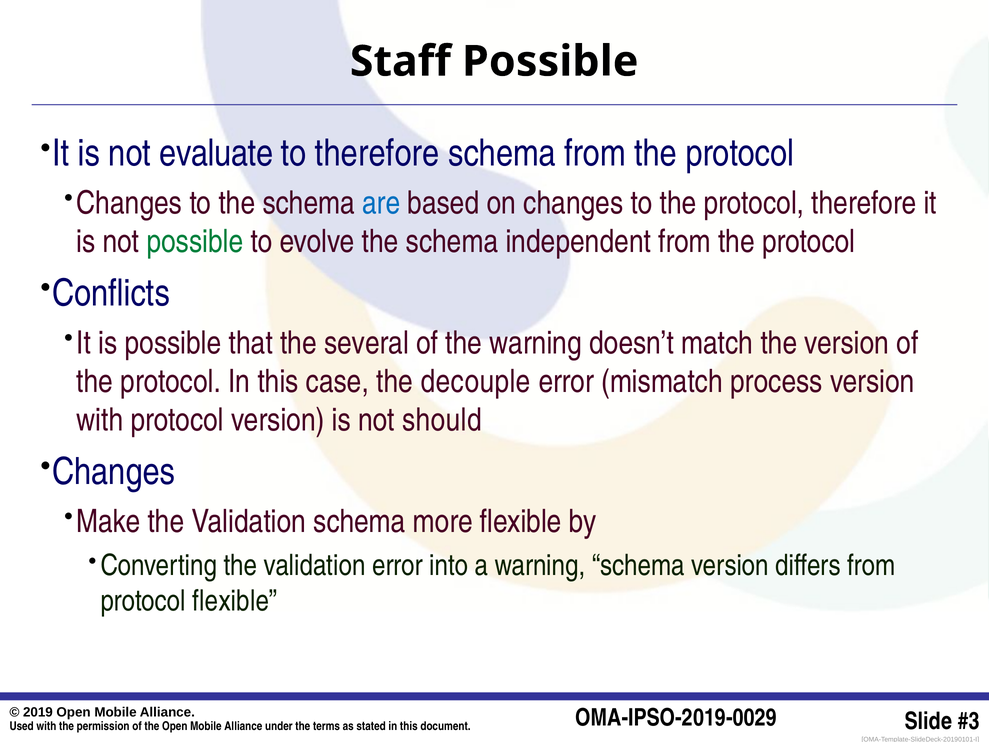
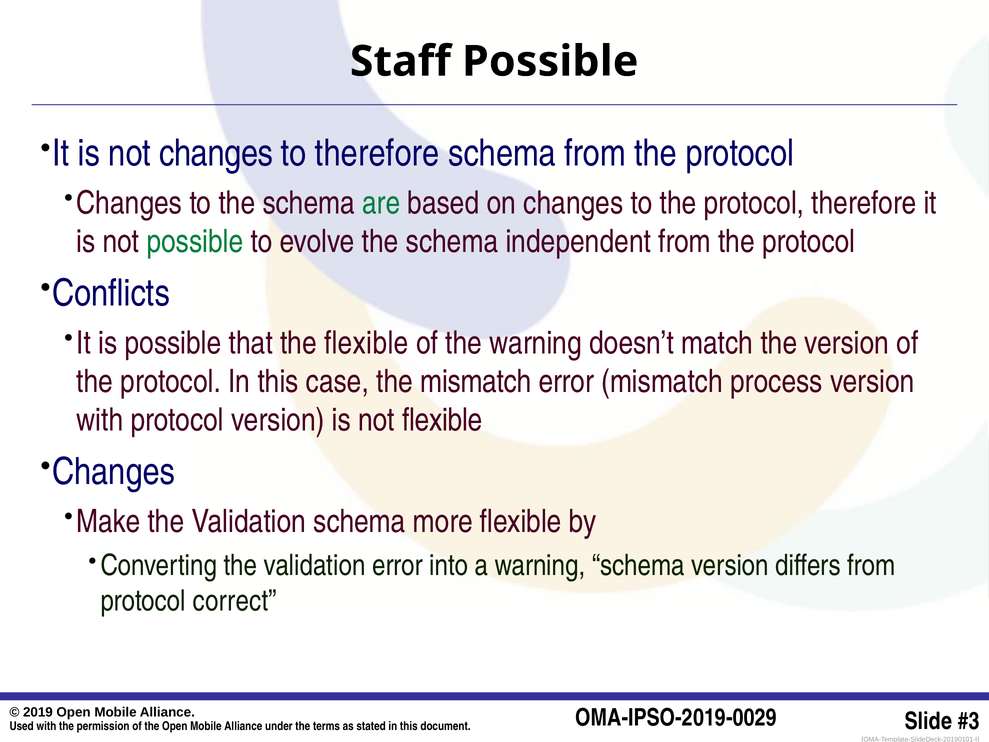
not evaluate: evaluate -> changes
are colour: blue -> green
the several: several -> flexible
the decouple: decouple -> mismatch
not should: should -> flexible
protocol flexible: flexible -> correct
